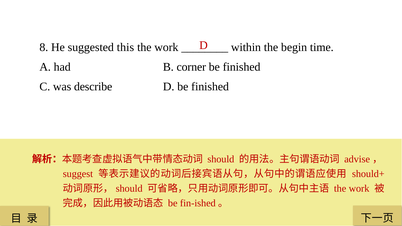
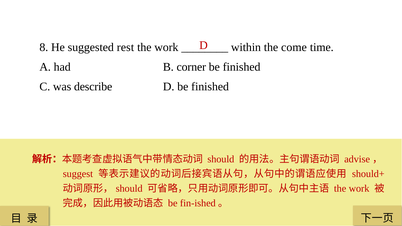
this: this -> rest
begin: begin -> come
